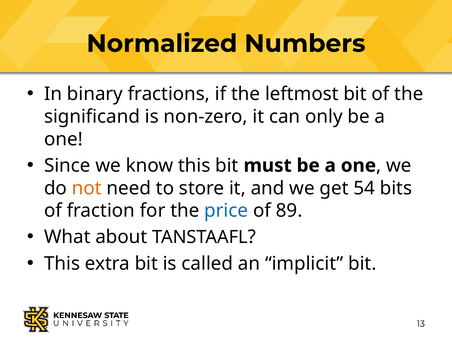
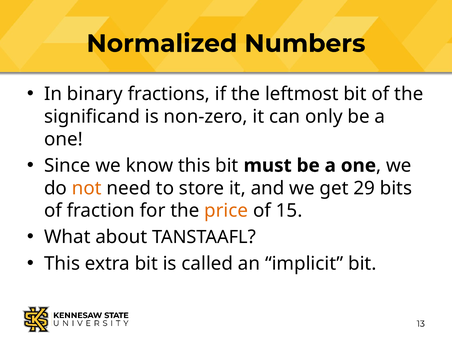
54: 54 -> 29
price colour: blue -> orange
89: 89 -> 15
